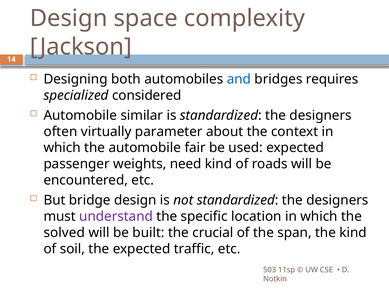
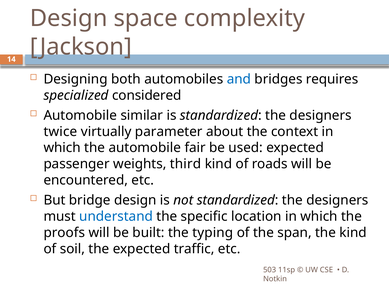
often: often -> twice
need: need -> third
understand colour: purple -> blue
solved: solved -> proofs
crucial: crucial -> typing
